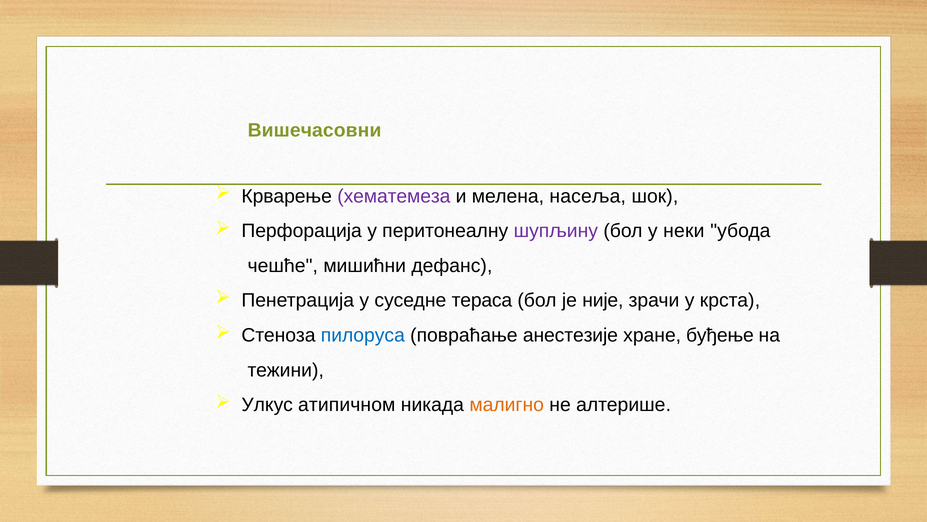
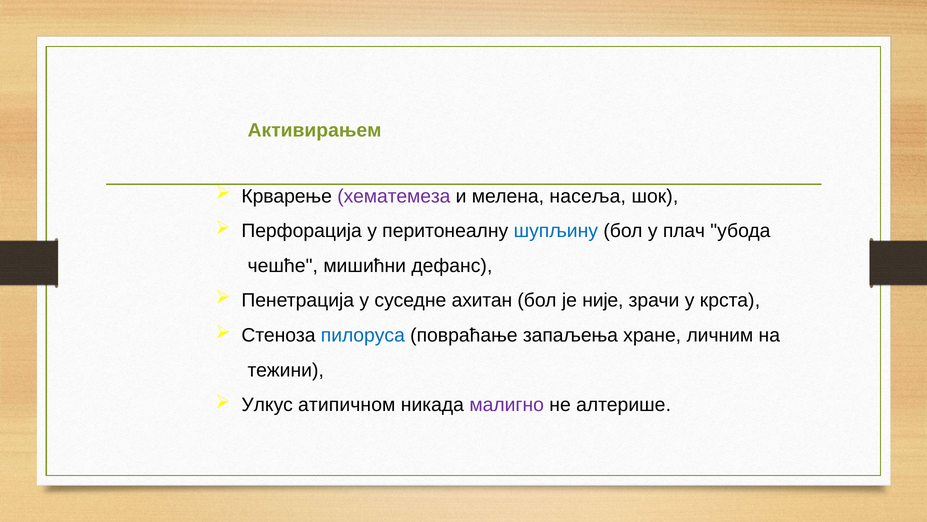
Вишечасовни: Вишечасовни -> Активирањем
шупљину colour: purple -> blue
неки: неки -> плач
тераса: тераса -> ахитан
анестезије: анестезије -> запаљења
буђење: буђење -> личним
малигно colour: orange -> purple
